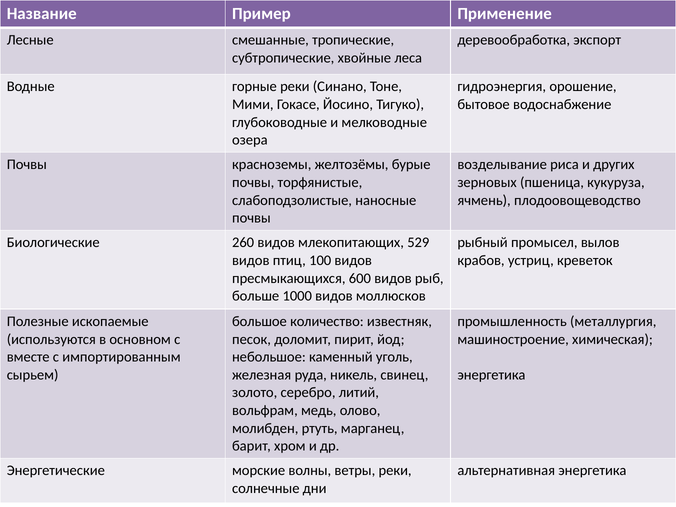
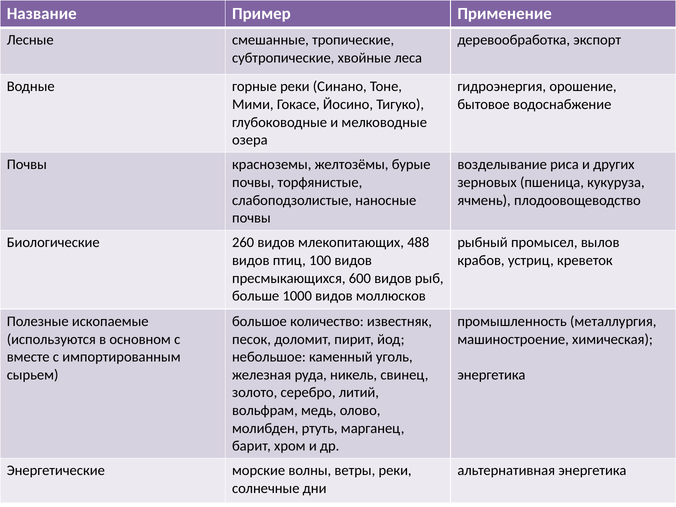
529: 529 -> 488
